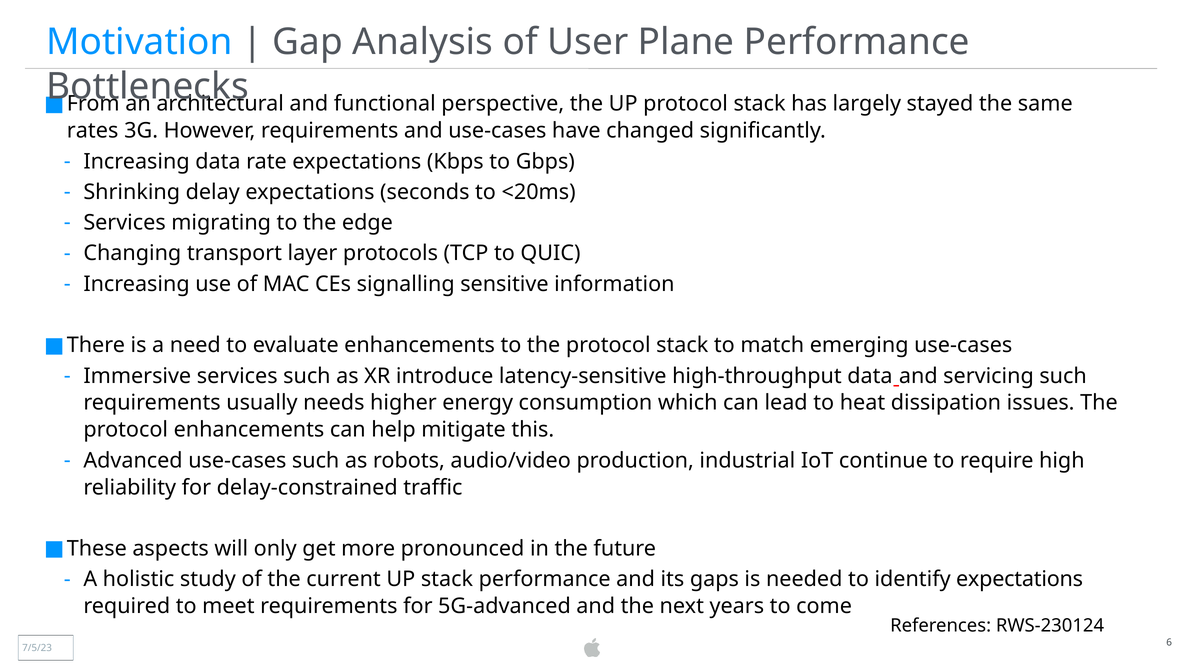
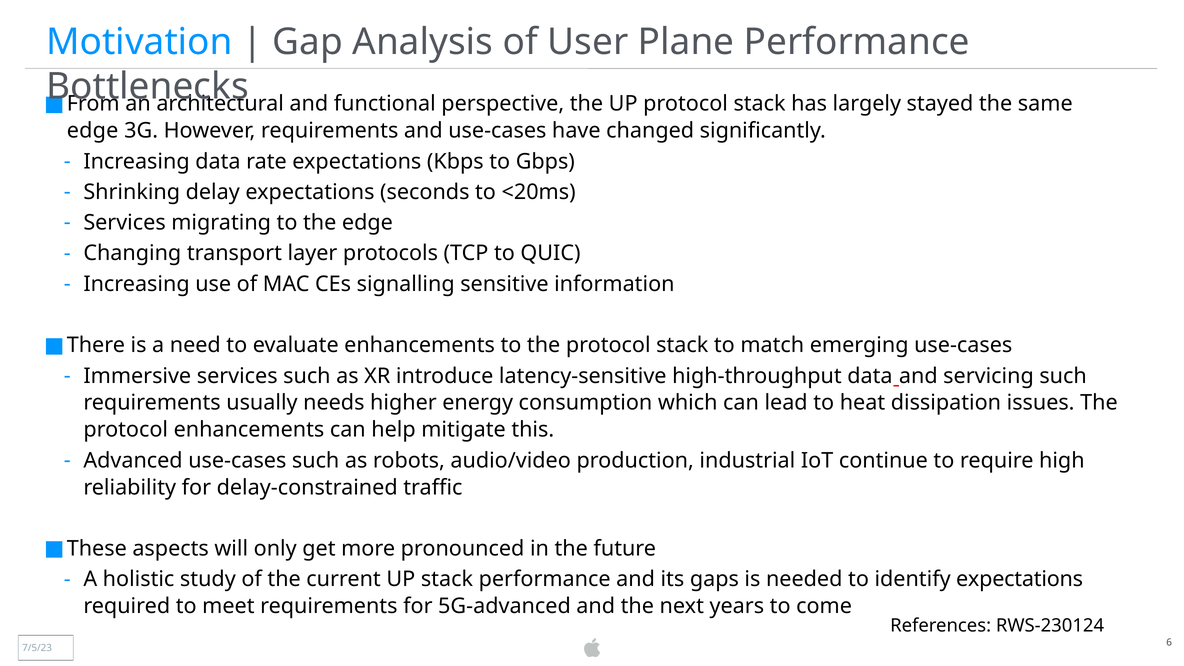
rates at (93, 131): rates -> edge
